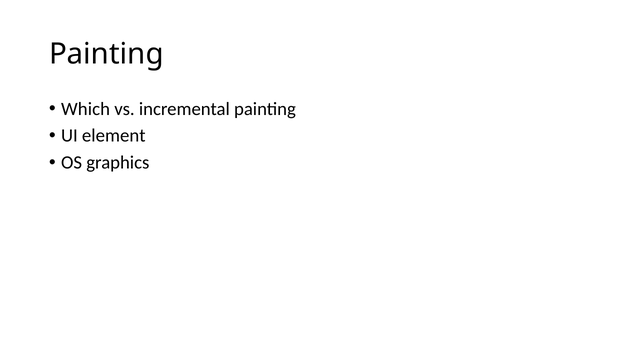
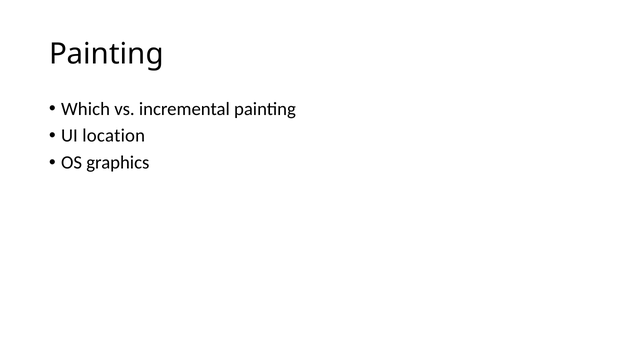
element: element -> location
